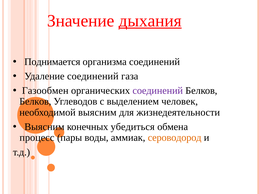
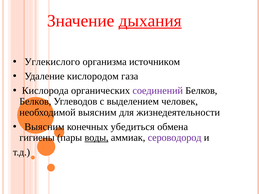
Поднимается: Поднимается -> Углекислого
организма соединений: соединений -> источником
Удаление соединений: соединений -> кислородом
Газообмен: Газообмен -> Кислорода
процесс: процесс -> гигиены
воды underline: none -> present
сероводород colour: orange -> purple
